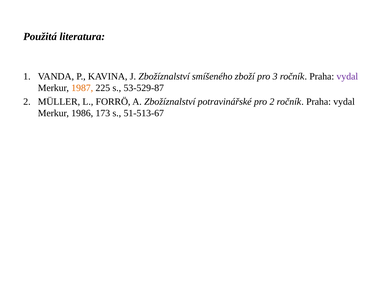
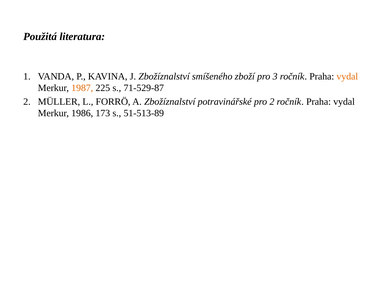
vydal at (347, 76) colour: purple -> orange
53-529-87: 53-529-87 -> 71-529-87
51-513-67: 51-513-67 -> 51-513-89
